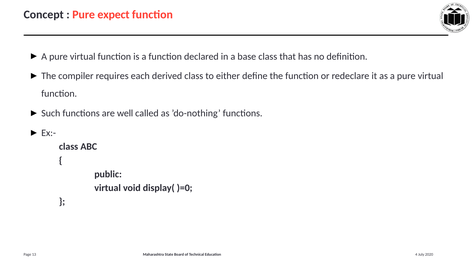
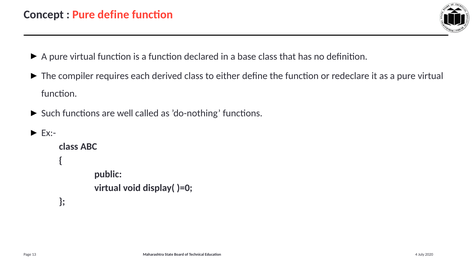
Pure expect: expect -> define
